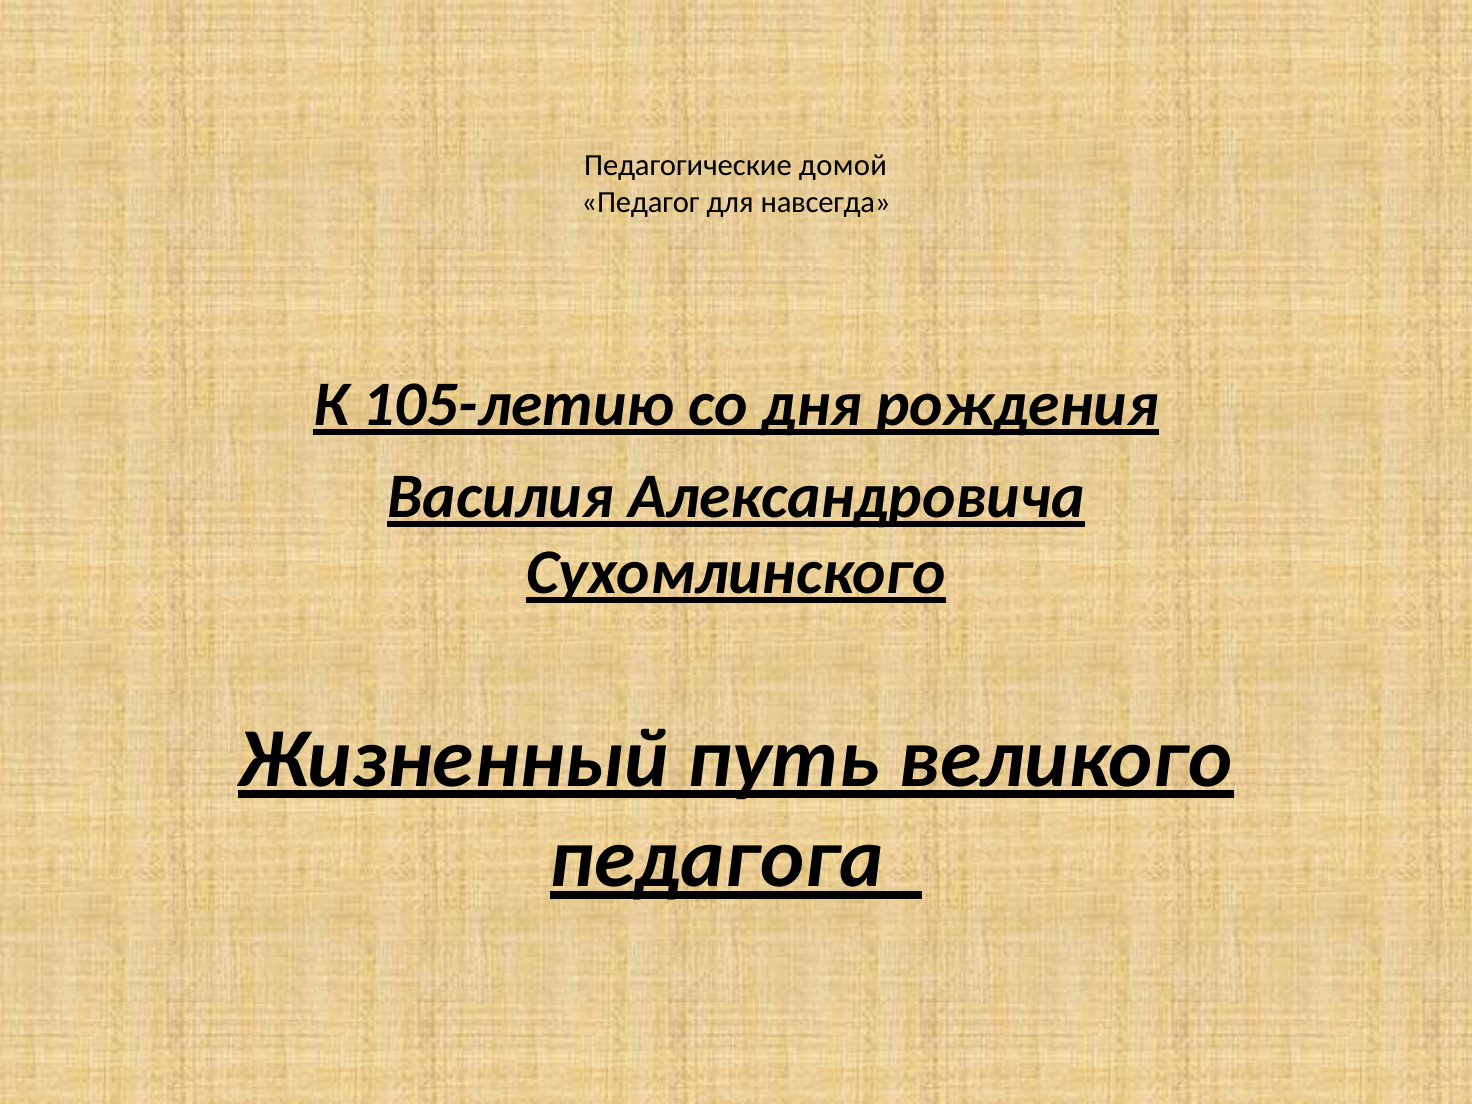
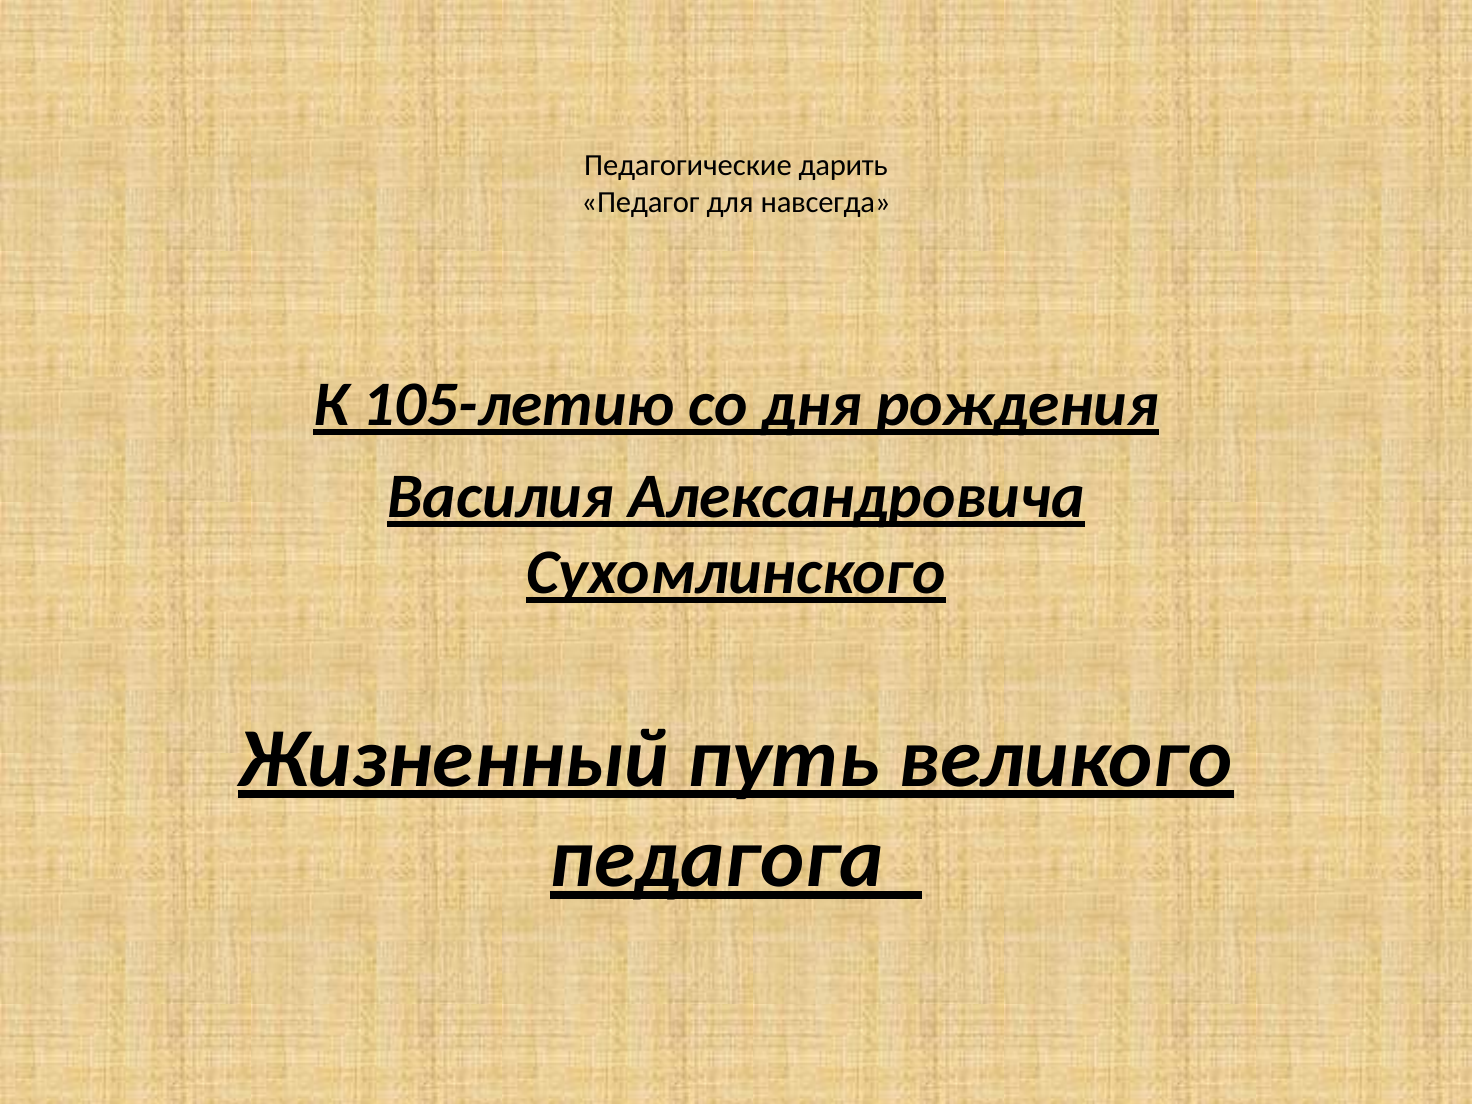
домой: домой -> дарить
